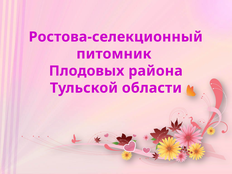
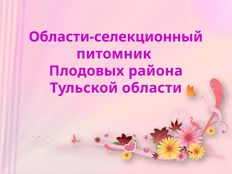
Ростова-селекционный: Ростова-селекционный -> Области-селекционный
